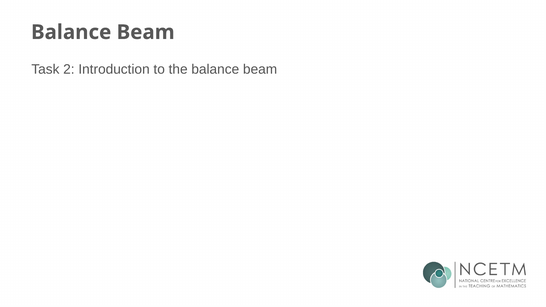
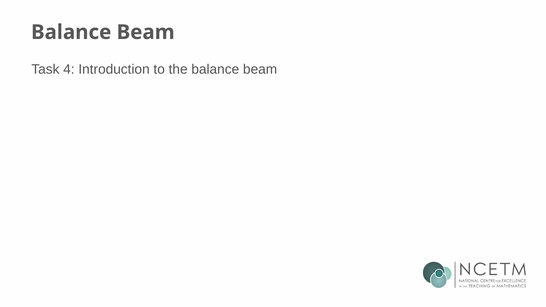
2: 2 -> 4
